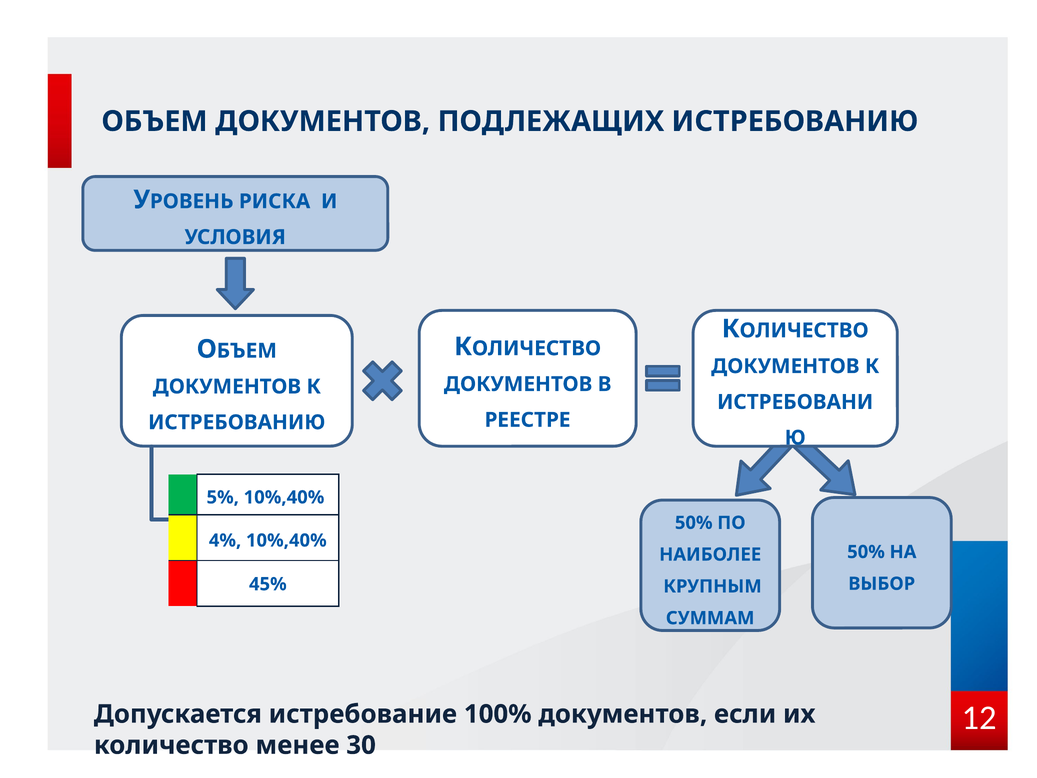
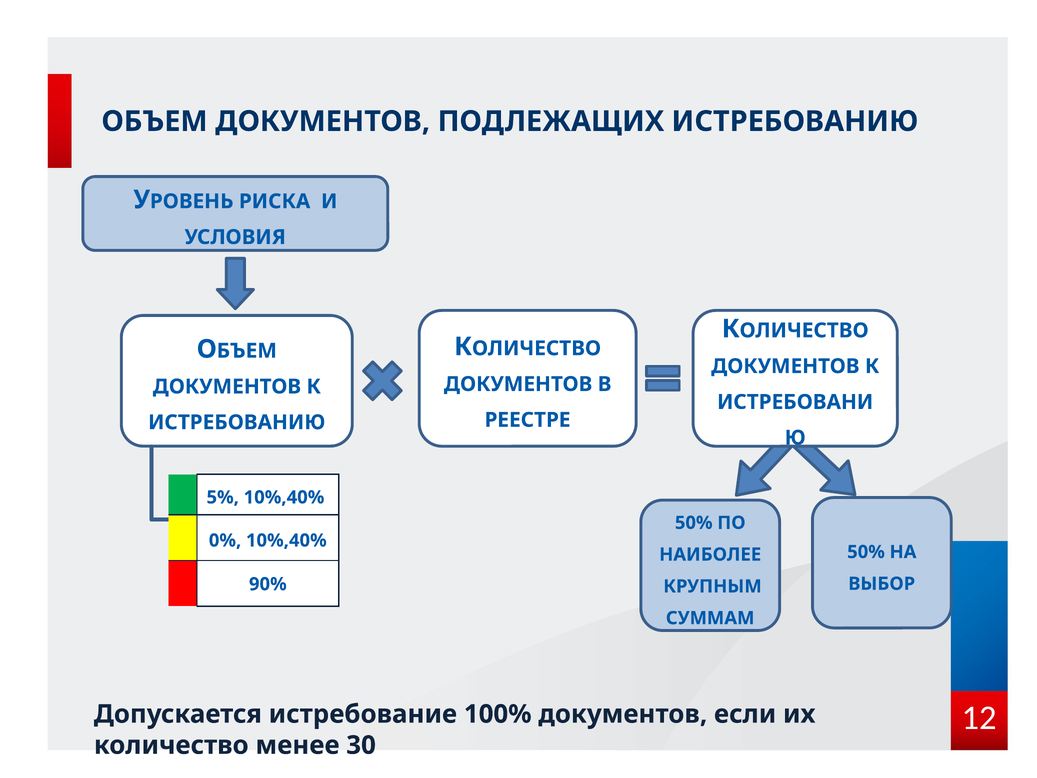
4%: 4% -> 0%
45%: 45% -> 90%
